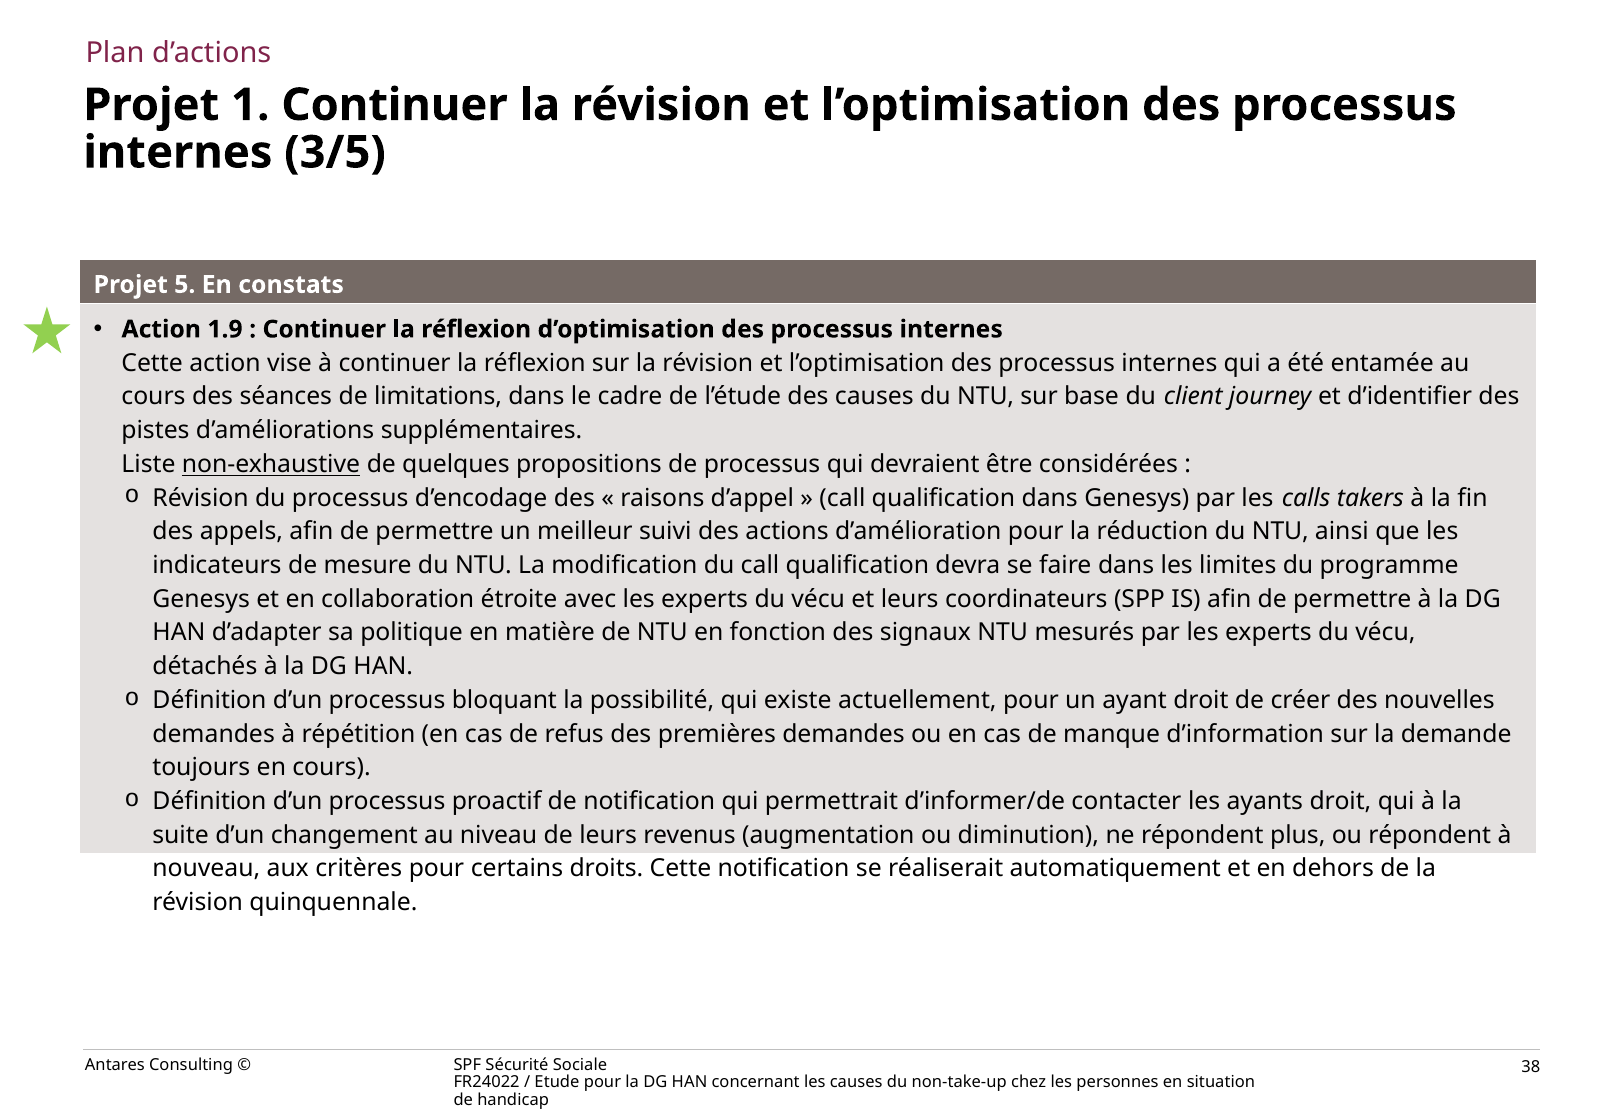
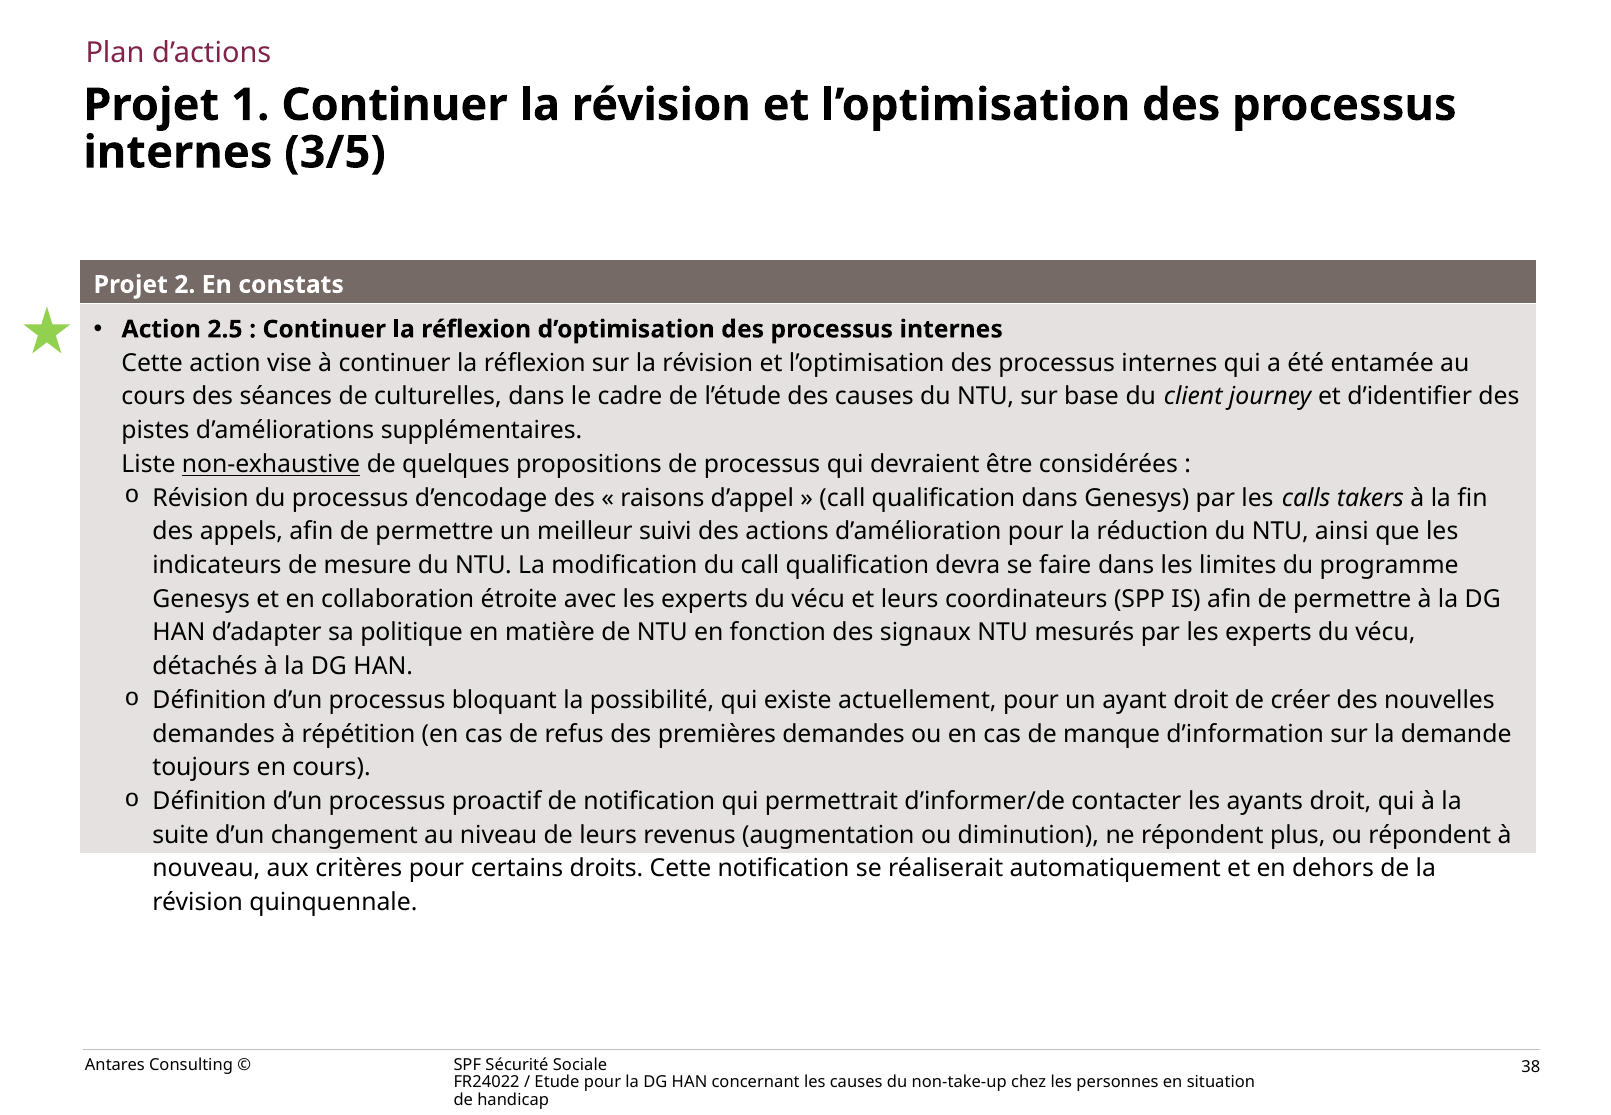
5: 5 -> 2
1.9: 1.9 -> 2.5
limitations: limitations -> culturelles
